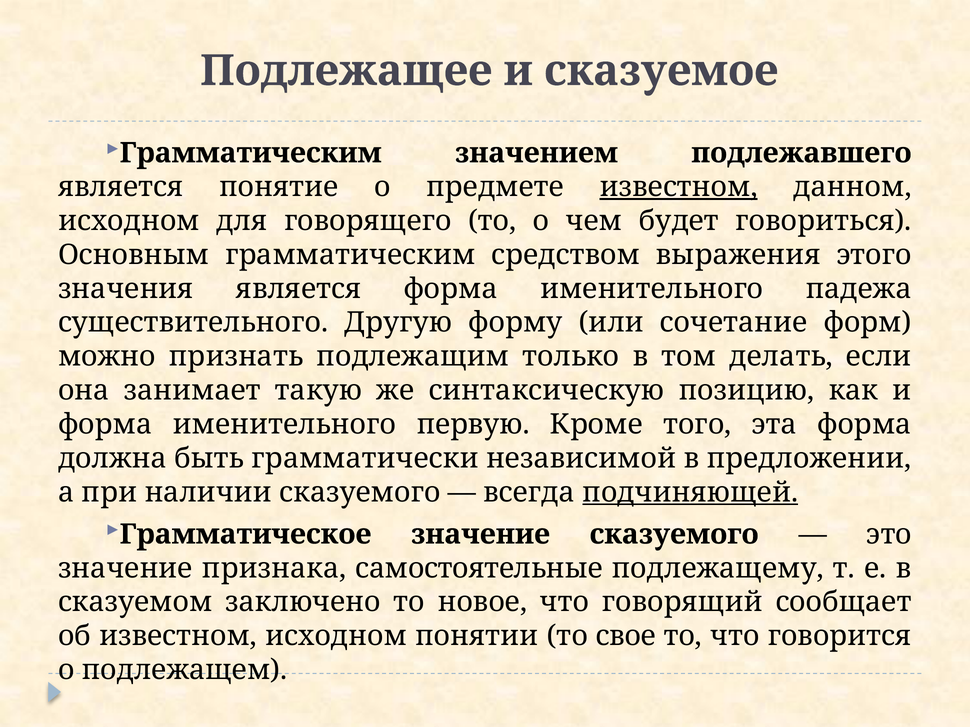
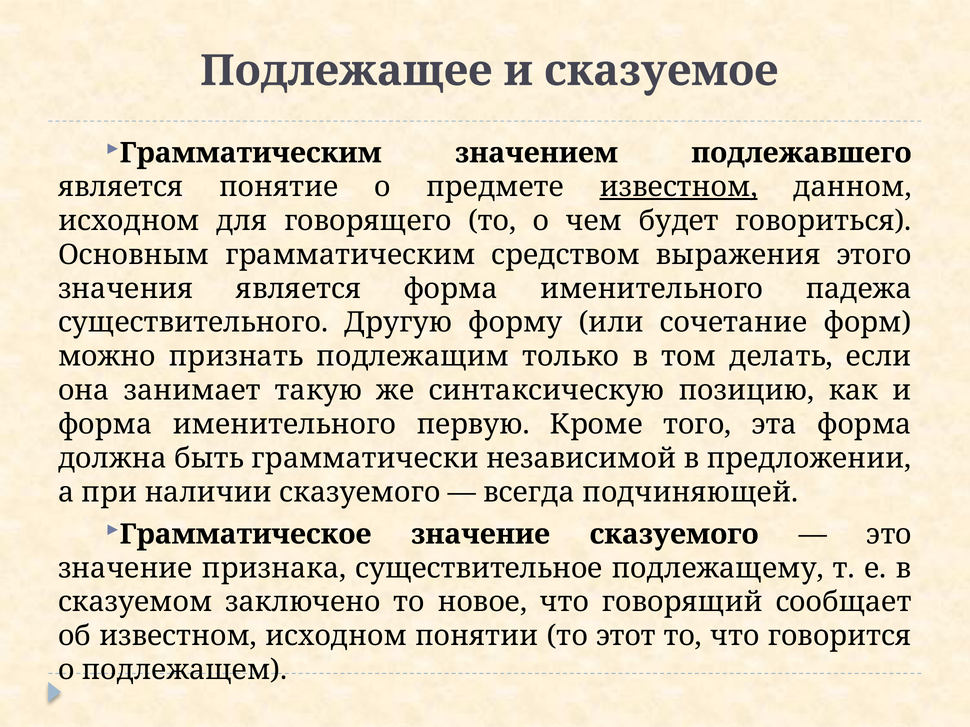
подчиняющей underline: present -> none
самостоятельные: самостоятельные -> существительное
свое: свое -> этот
